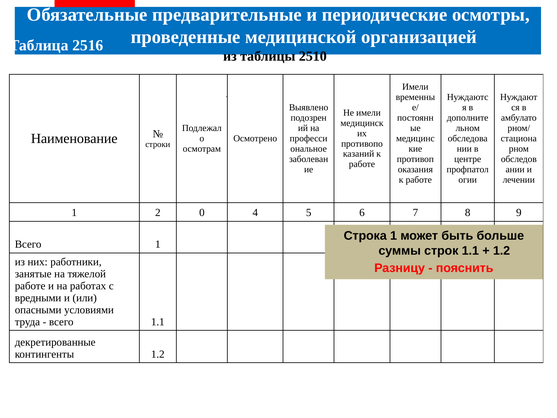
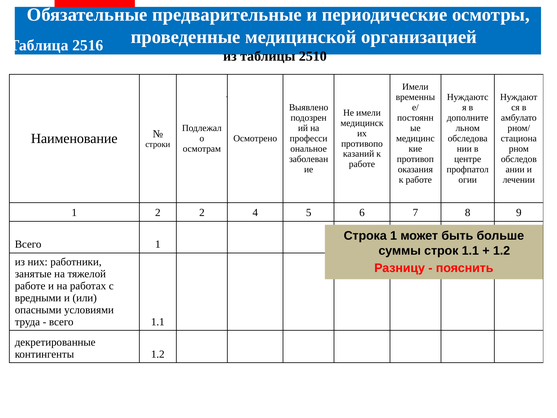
2 0: 0 -> 2
